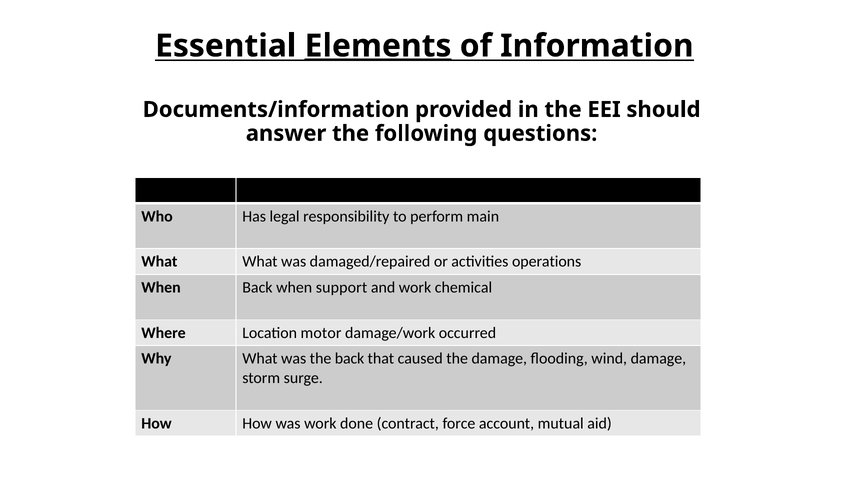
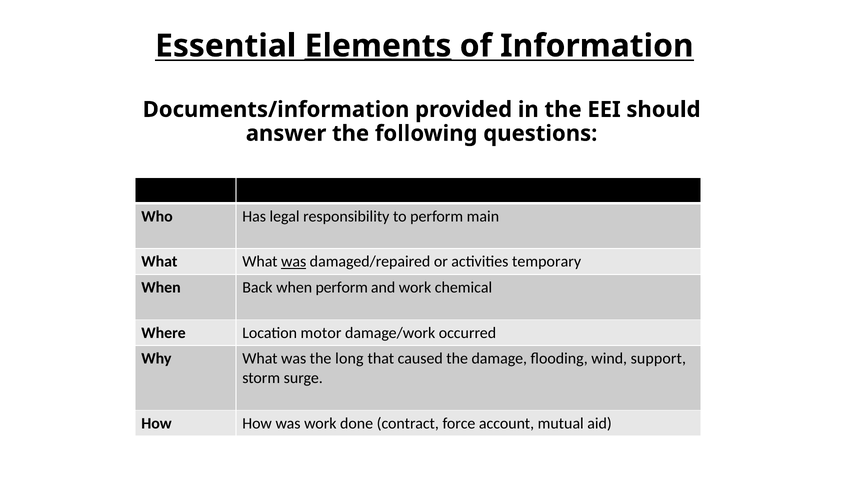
was at (294, 261) underline: none -> present
operations: operations -> temporary
when support: support -> perform
the back: back -> long
wind damage: damage -> support
